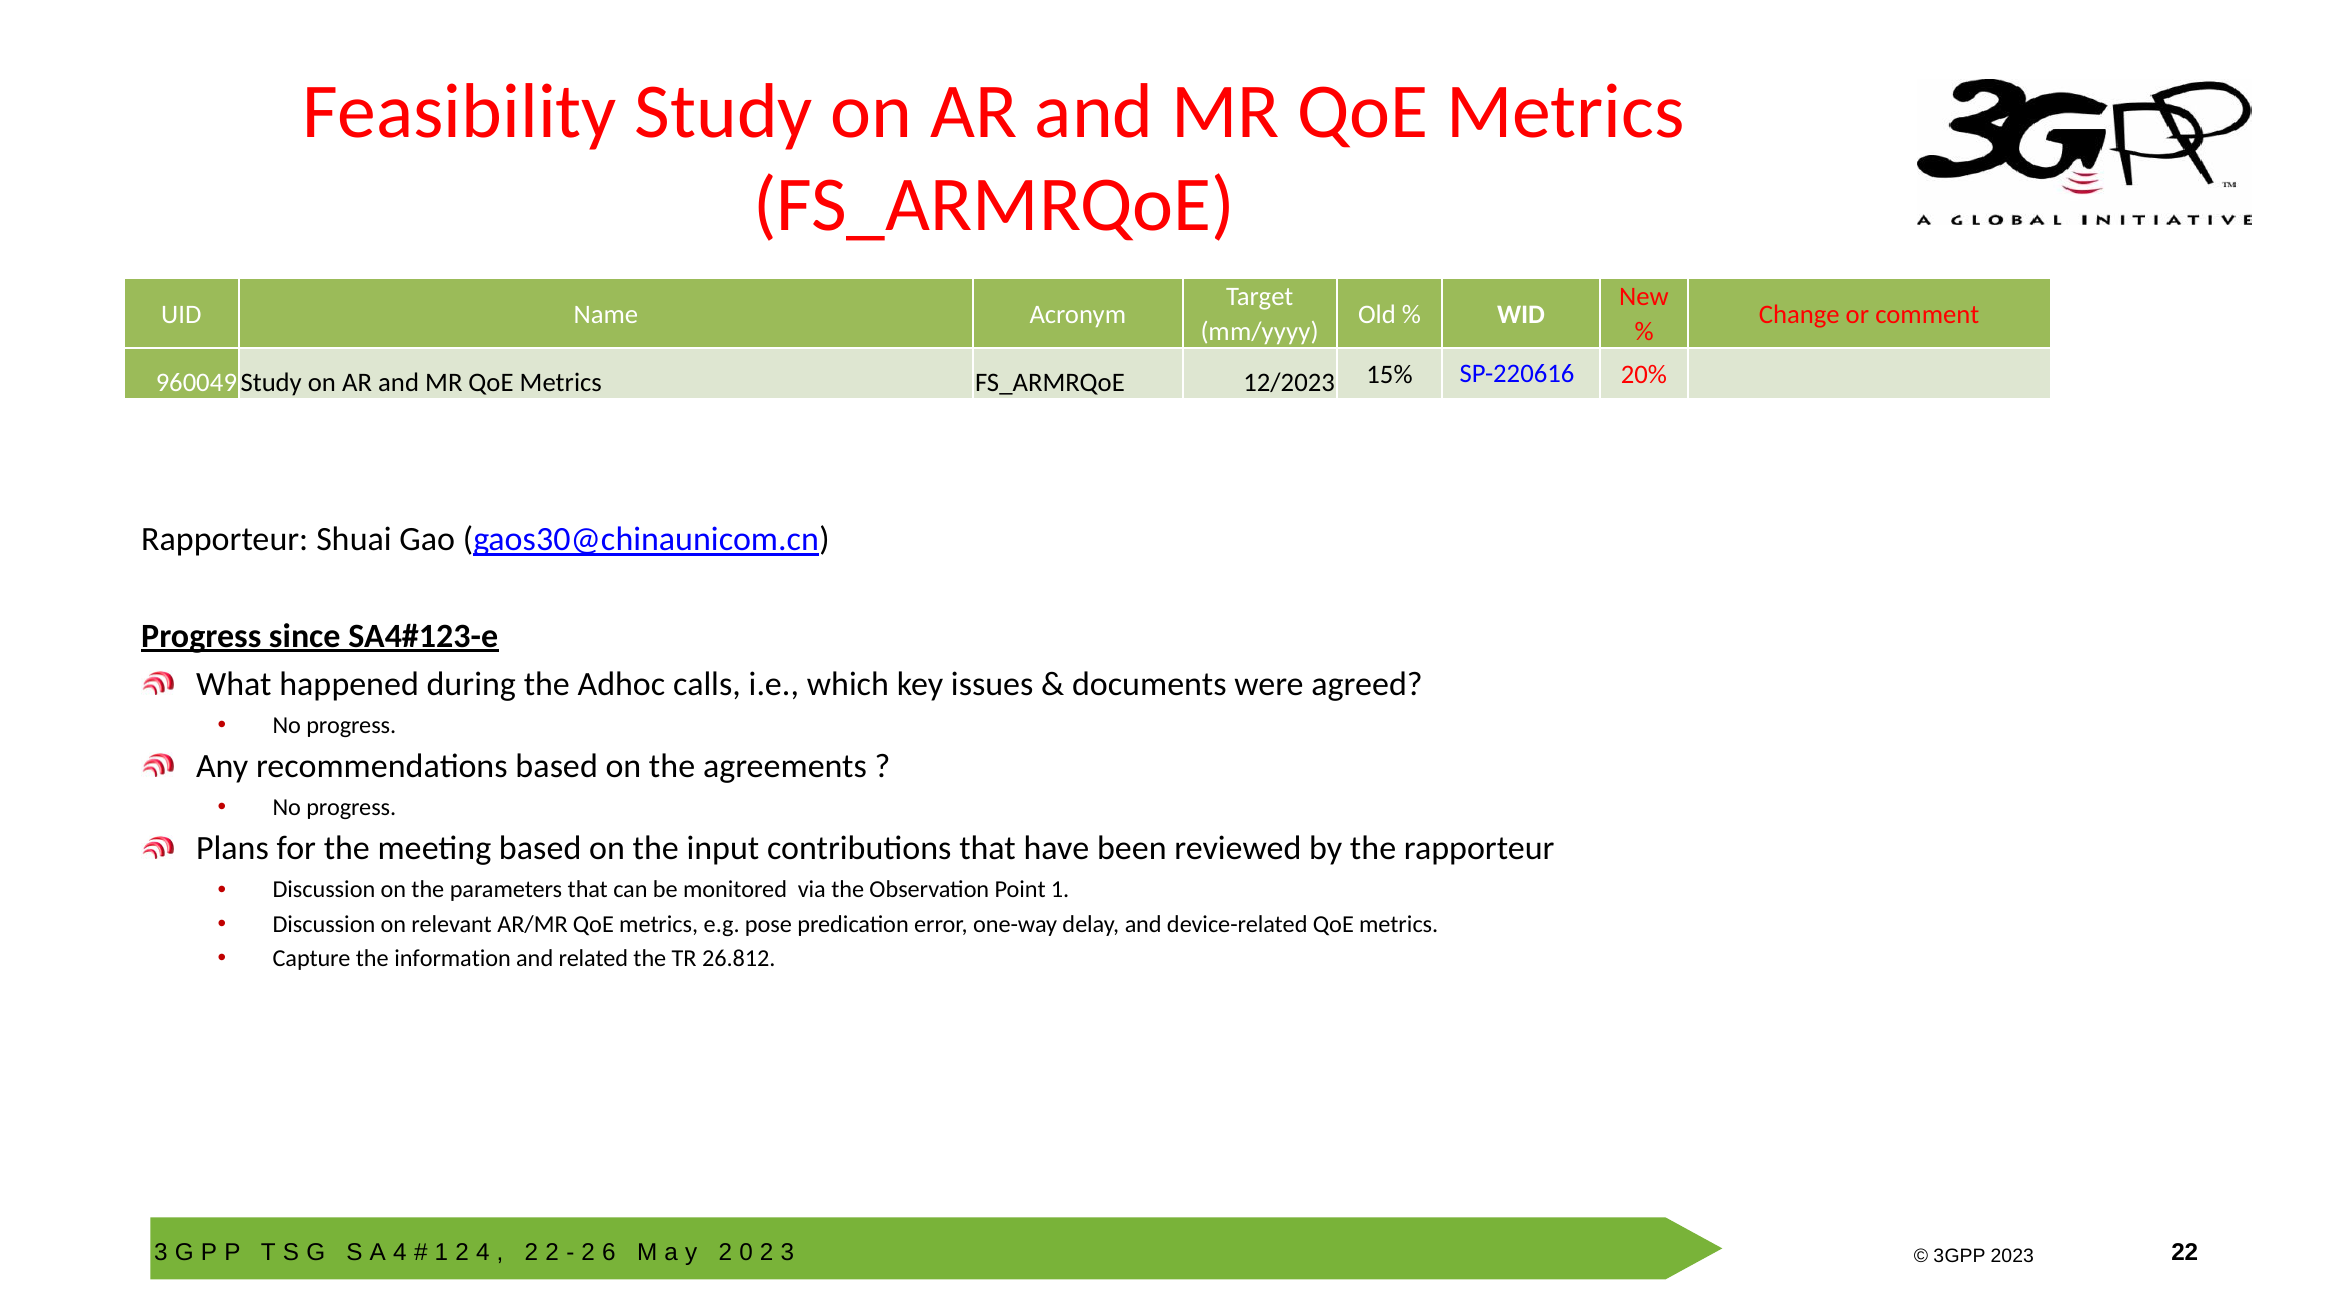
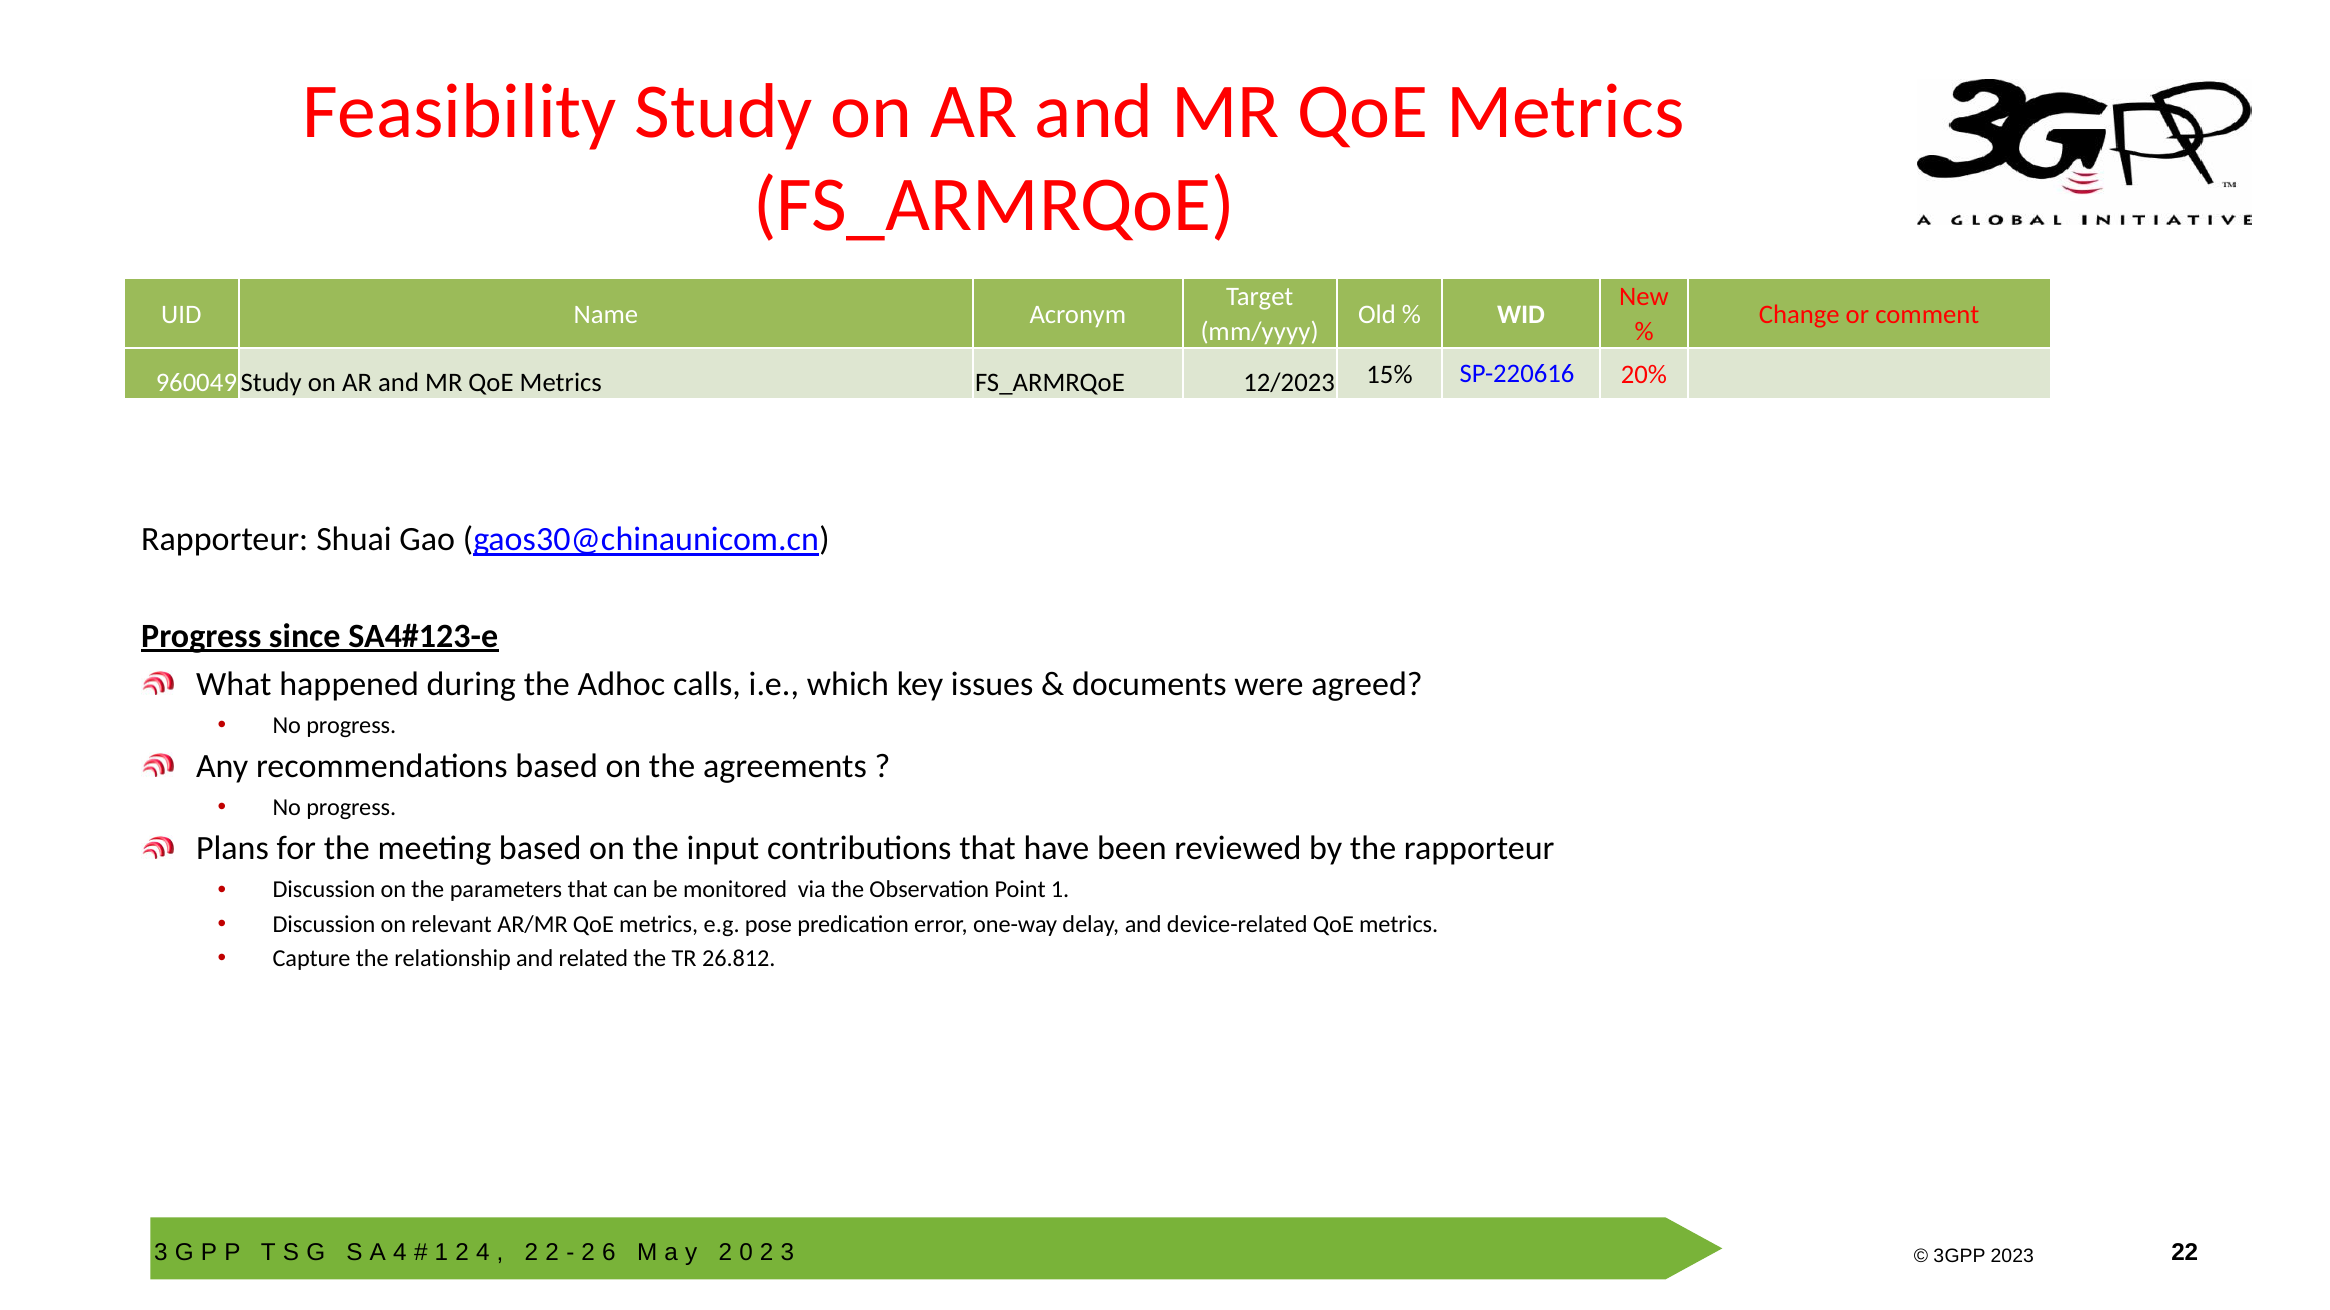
information: information -> relationship
